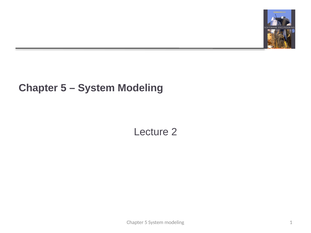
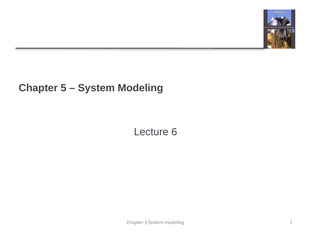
2: 2 -> 6
